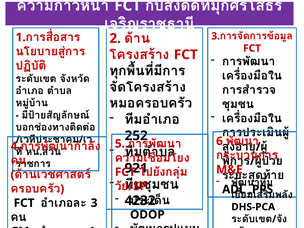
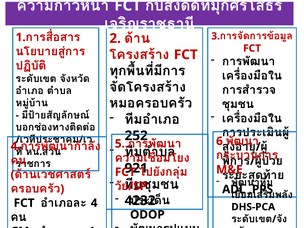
3: 3 -> 4
